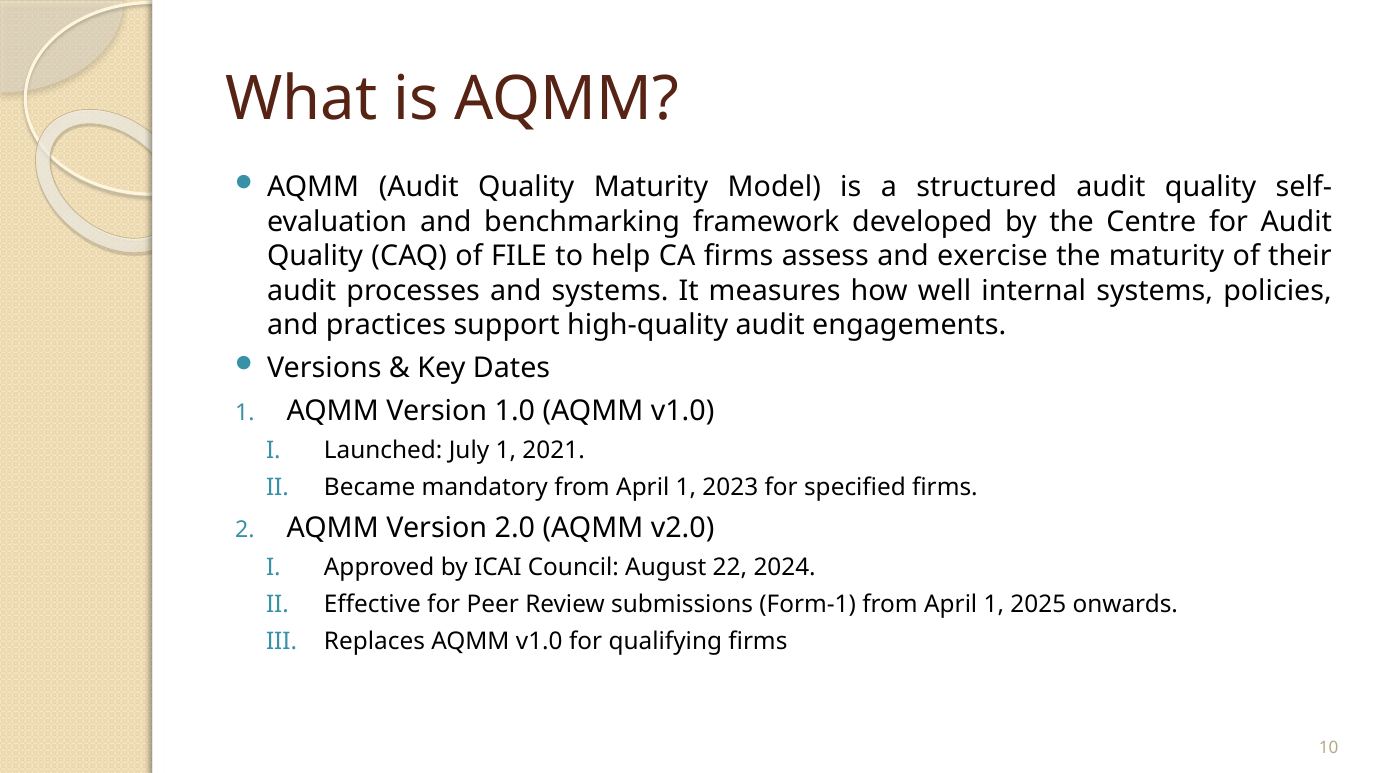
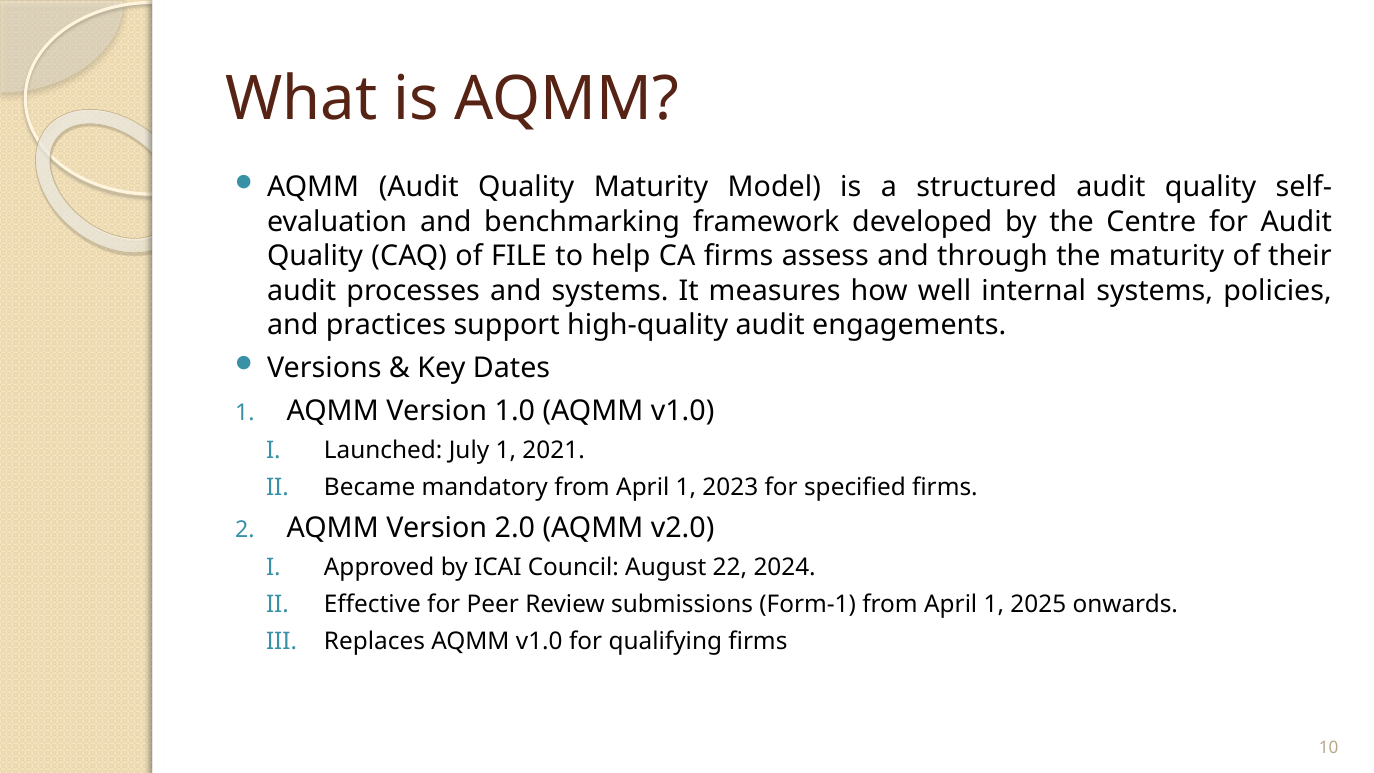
exercise: exercise -> through
